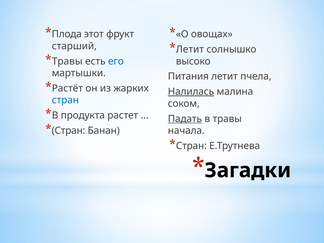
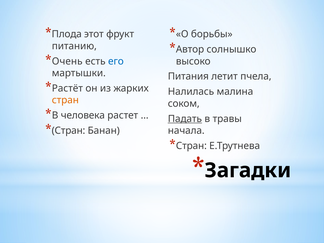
овощах: овощах -> борьбы
старший: старший -> питанию
Летит at (190, 49): Летит -> Автор
Травы at (67, 61): Травы -> Очень
Налилась underline: present -> none
стран at (65, 100) colour: blue -> orange
продукта: продукта -> человека
